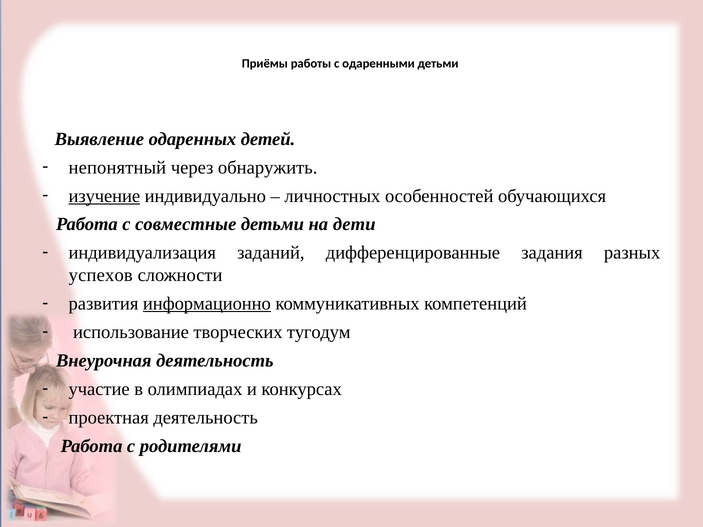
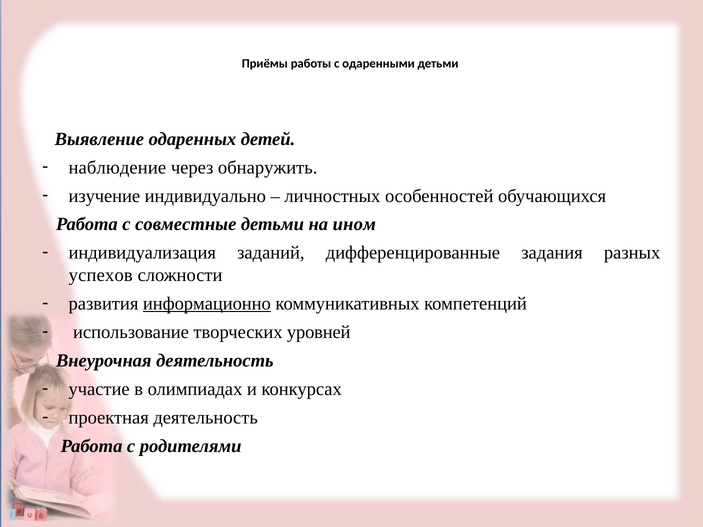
непонятный: непонятный -> наблюдение
изучение underline: present -> none
дети: дети -> ином
тугодум: тугодум -> уровней
